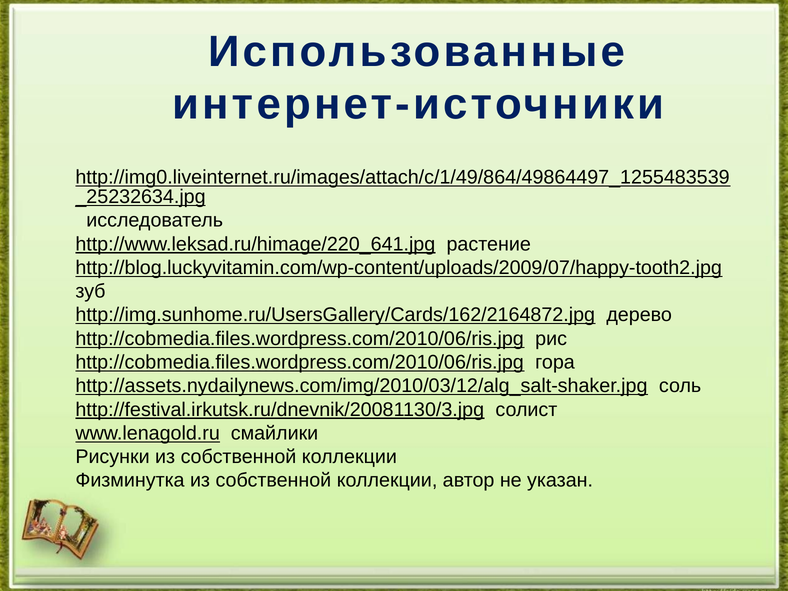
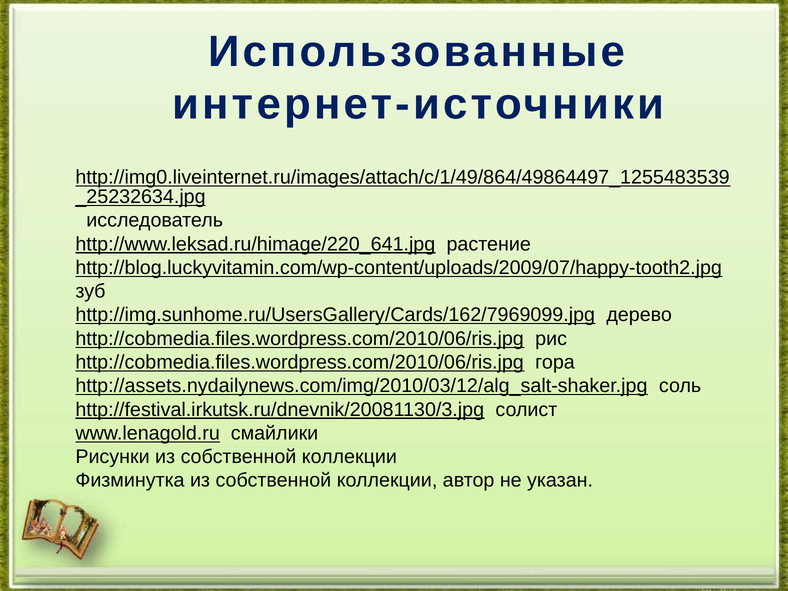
http://img.sunhome.ru/UsersGallery/Cards/162/2164872.jpg: http://img.sunhome.ru/UsersGallery/Cards/162/2164872.jpg -> http://img.sunhome.ru/UsersGallery/Cards/162/7969099.jpg
